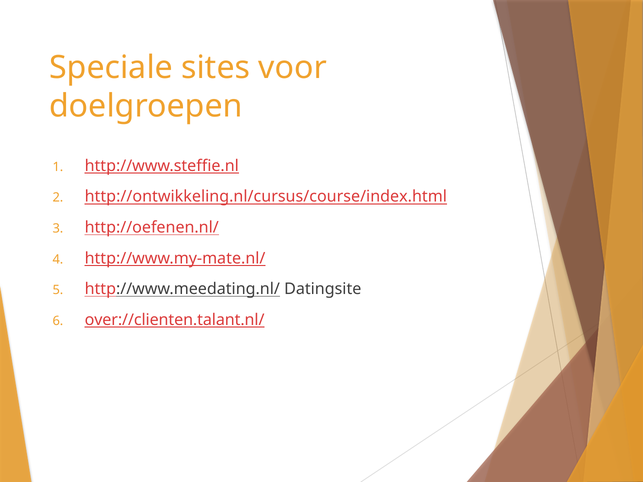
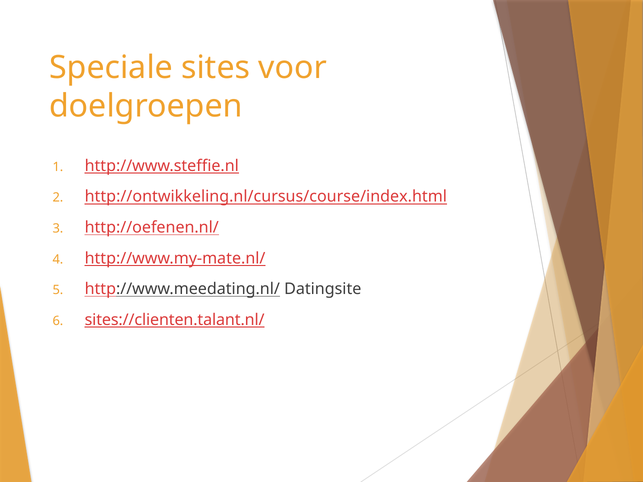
over://clienten.talant.nl/: over://clienten.talant.nl/ -> sites://clienten.talant.nl/
